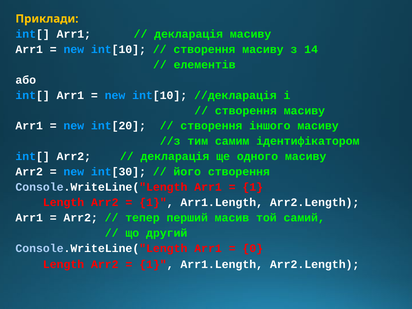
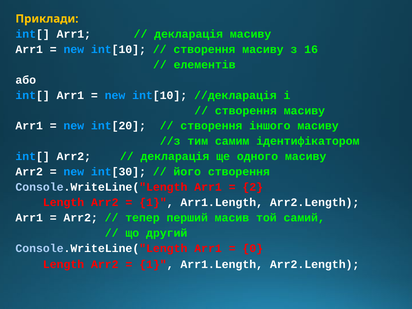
14: 14 -> 16
1 at (253, 187): 1 -> 2
